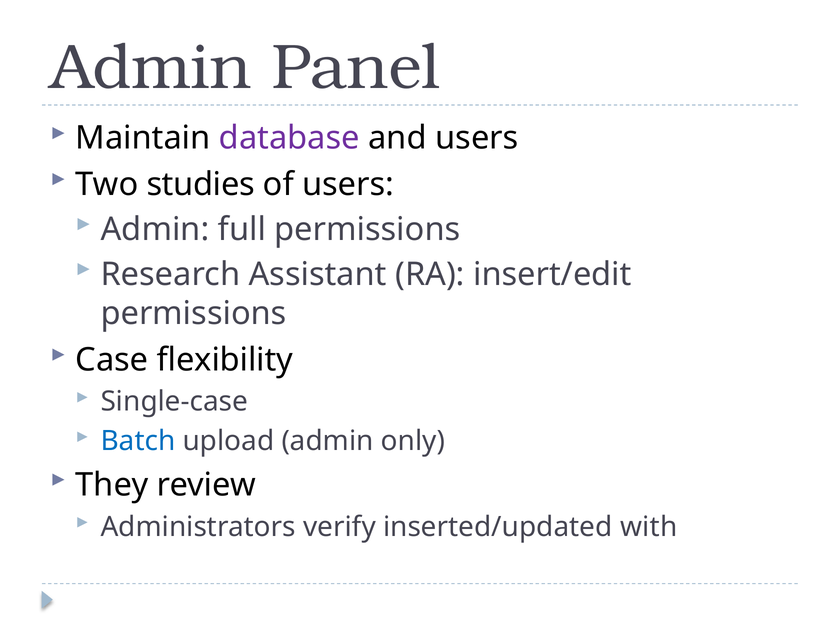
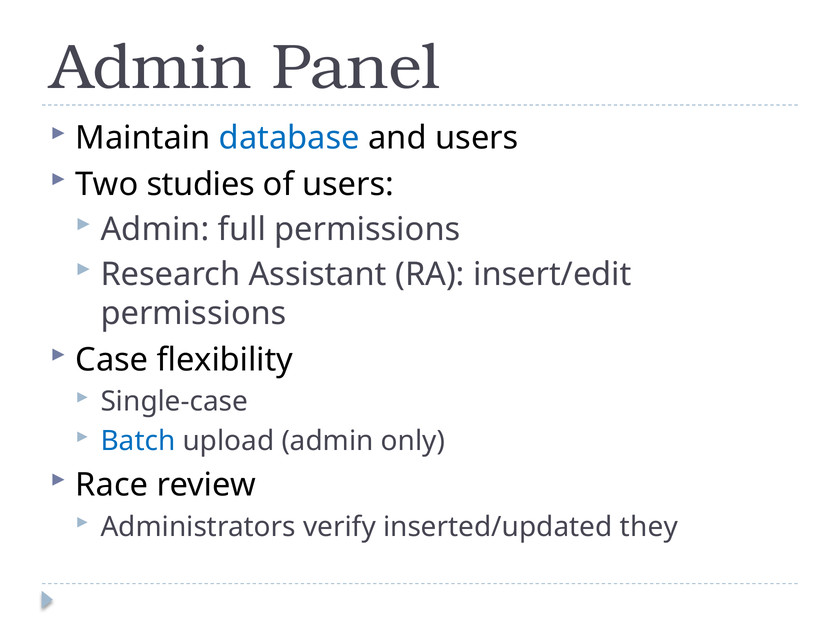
database colour: purple -> blue
They: They -> Race
with: with -> they
